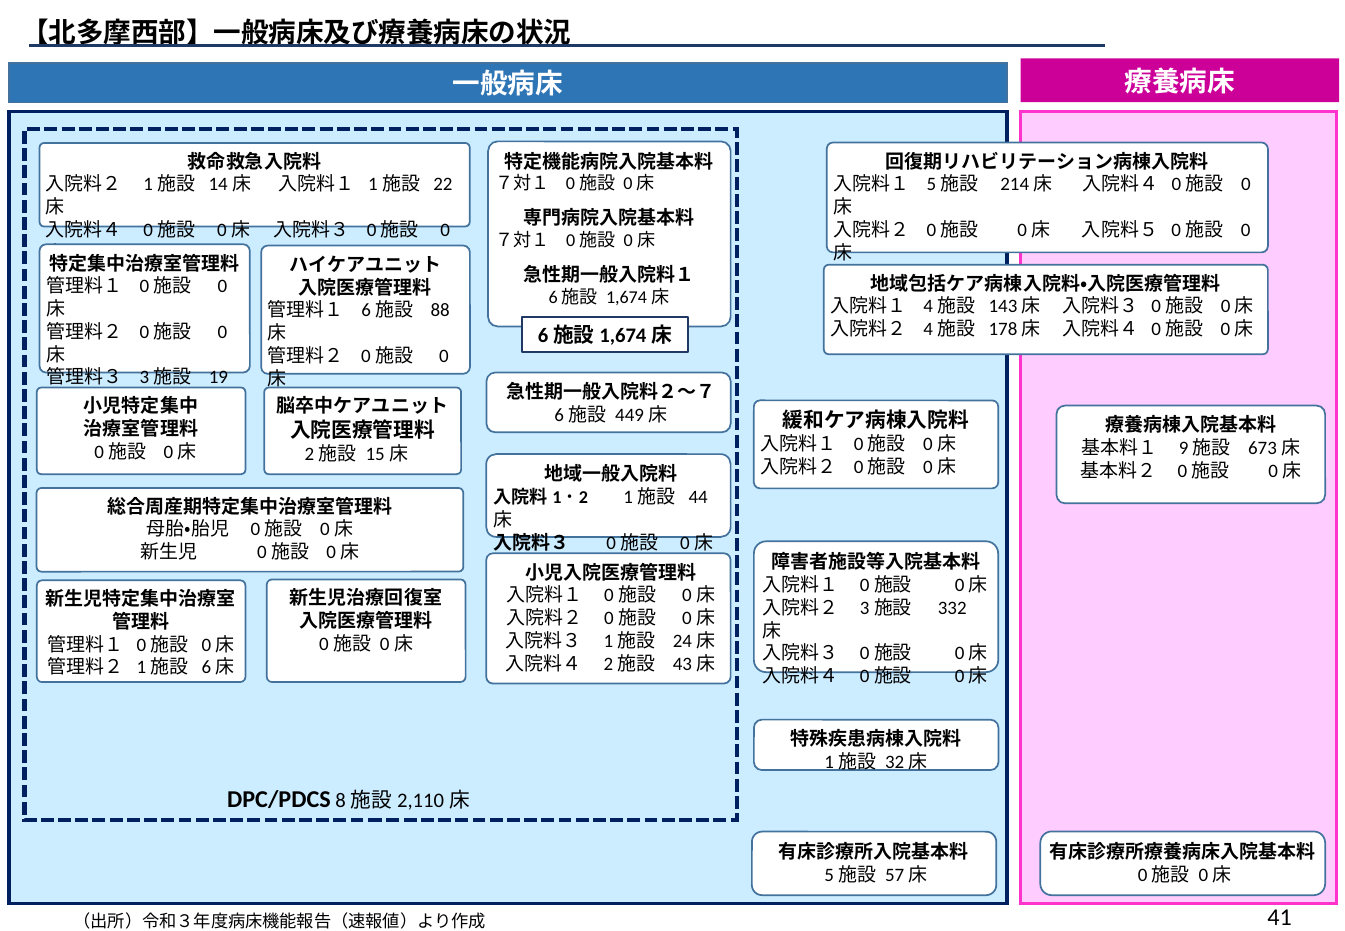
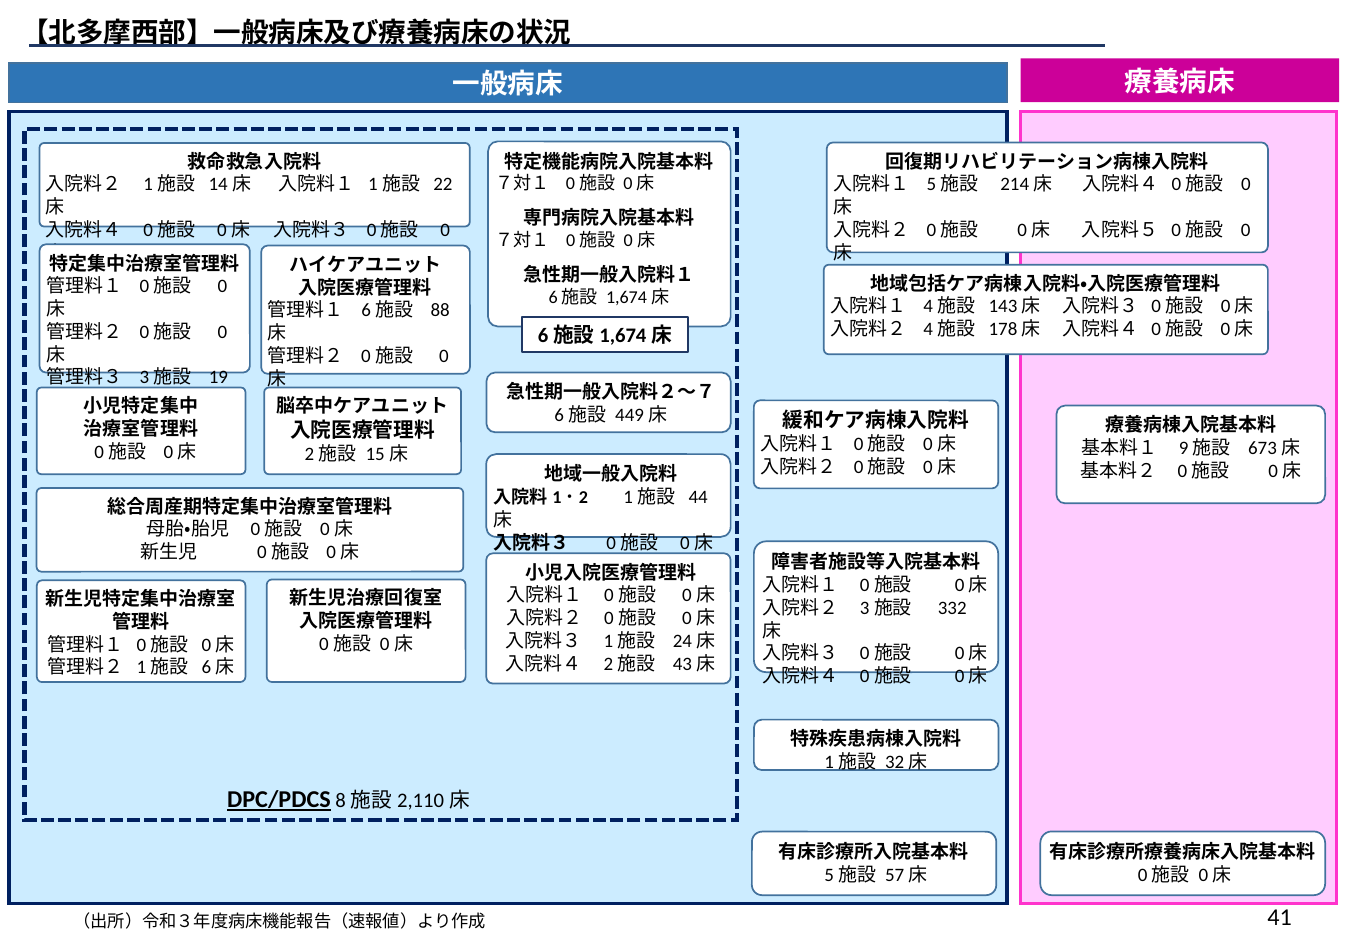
DPC/PDCS underline: none -> present
